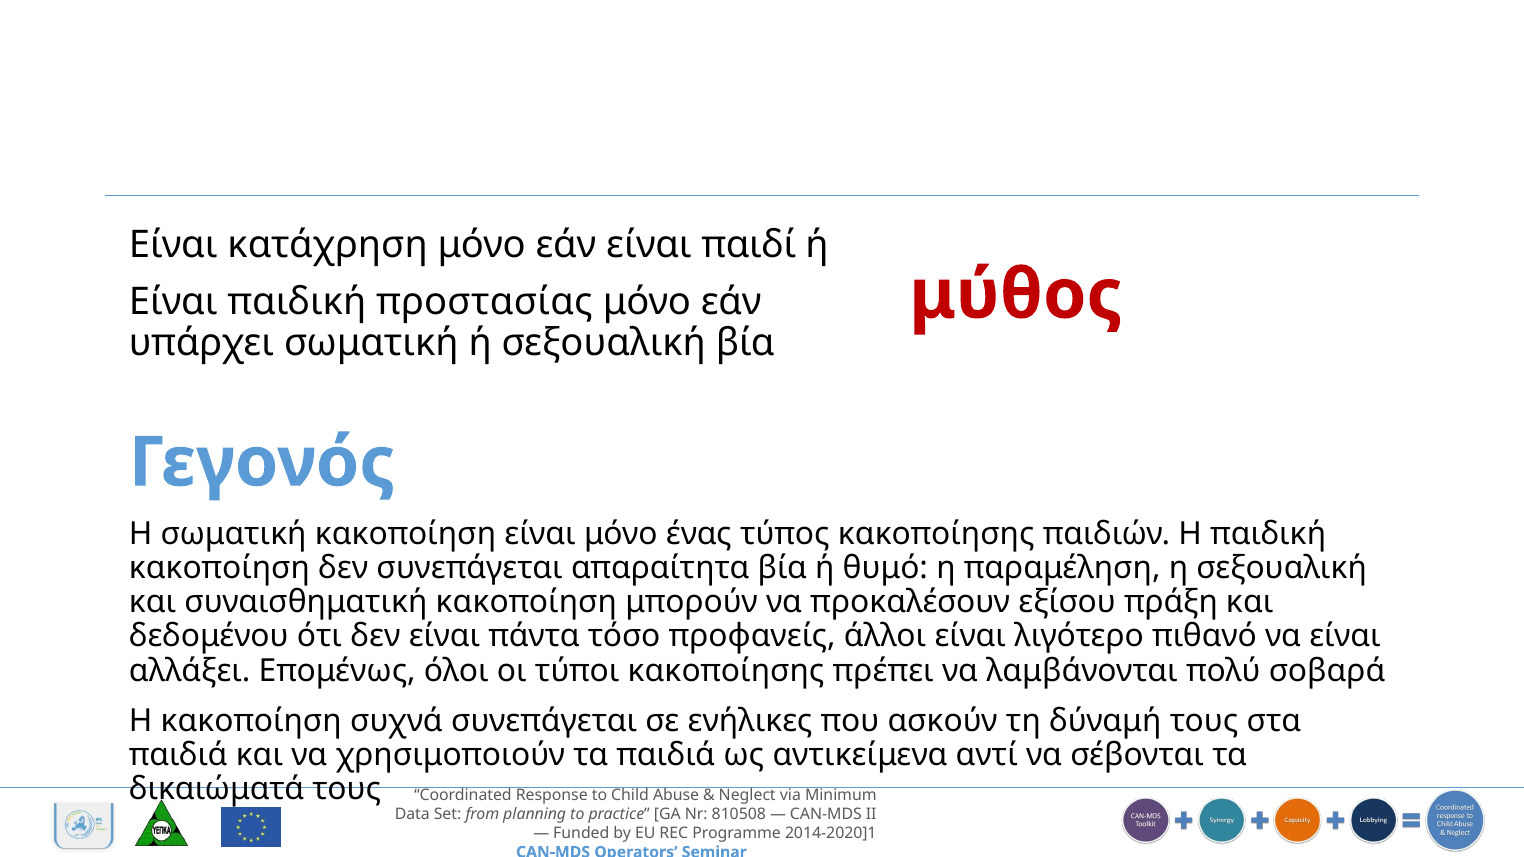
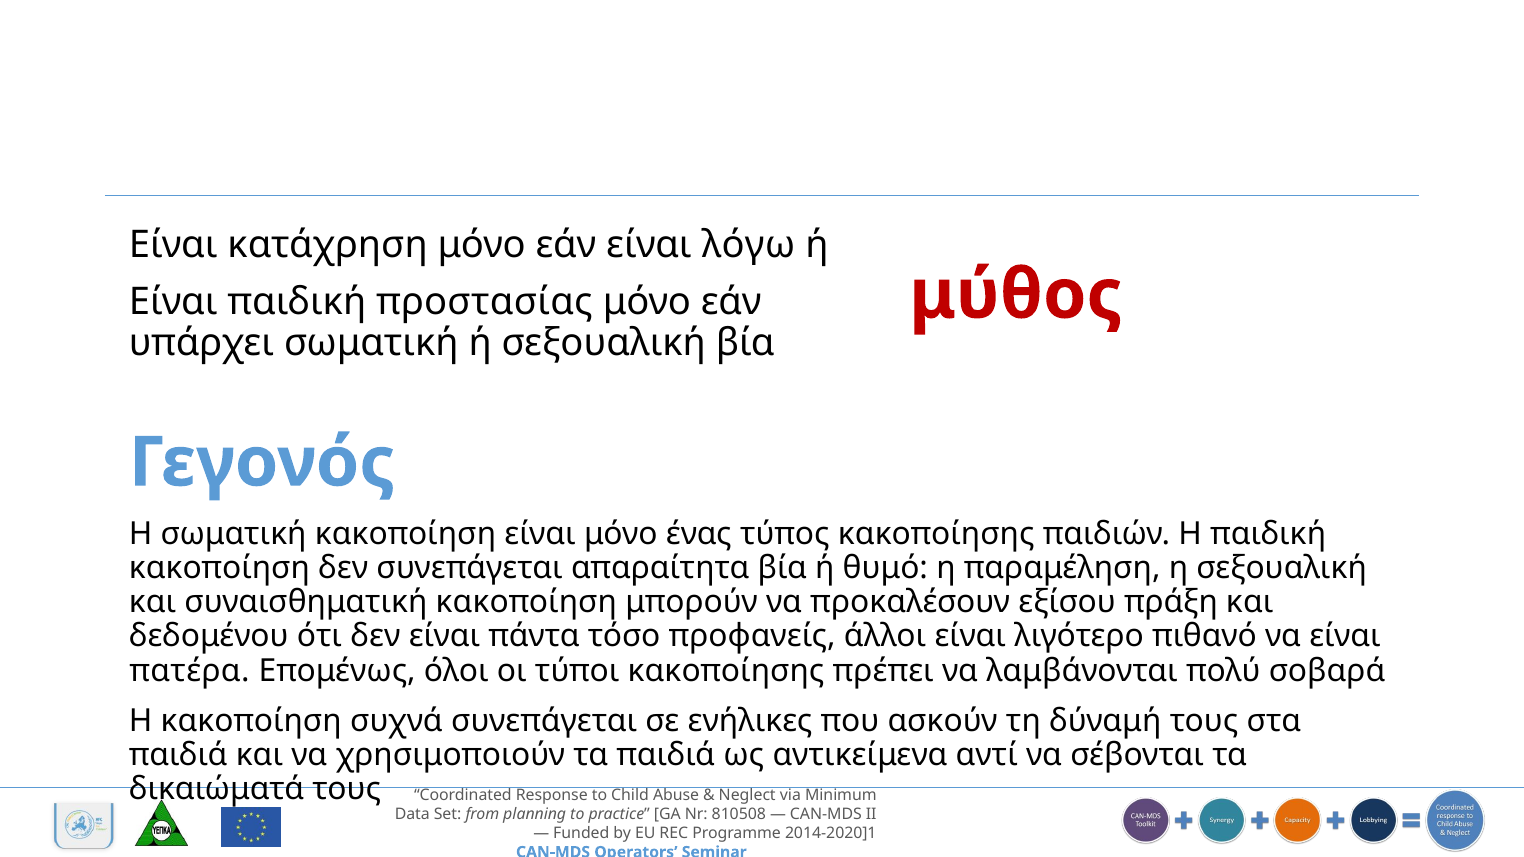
παιδί: παιδί -> λόγω
αλλάξει: αλλάξει -> πατέρα
